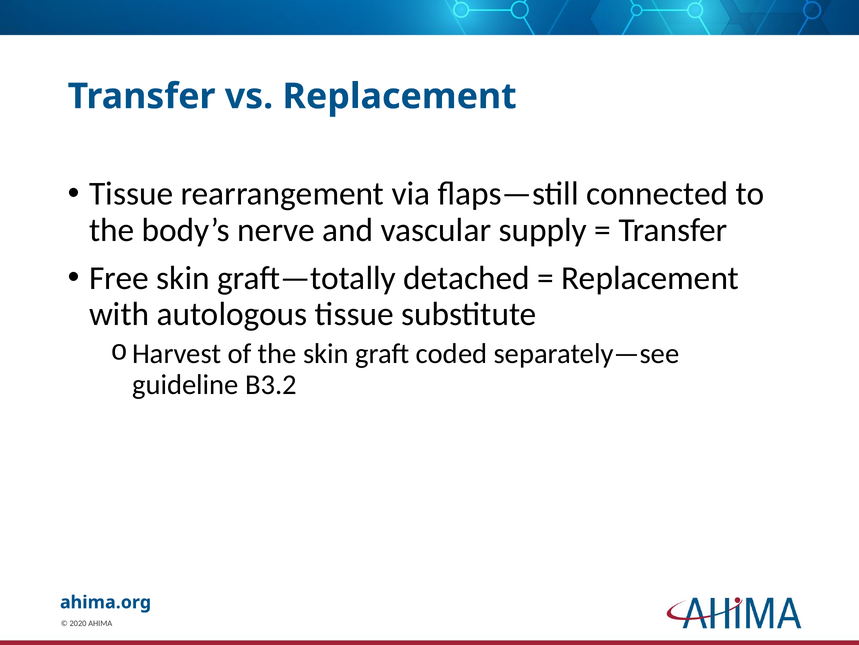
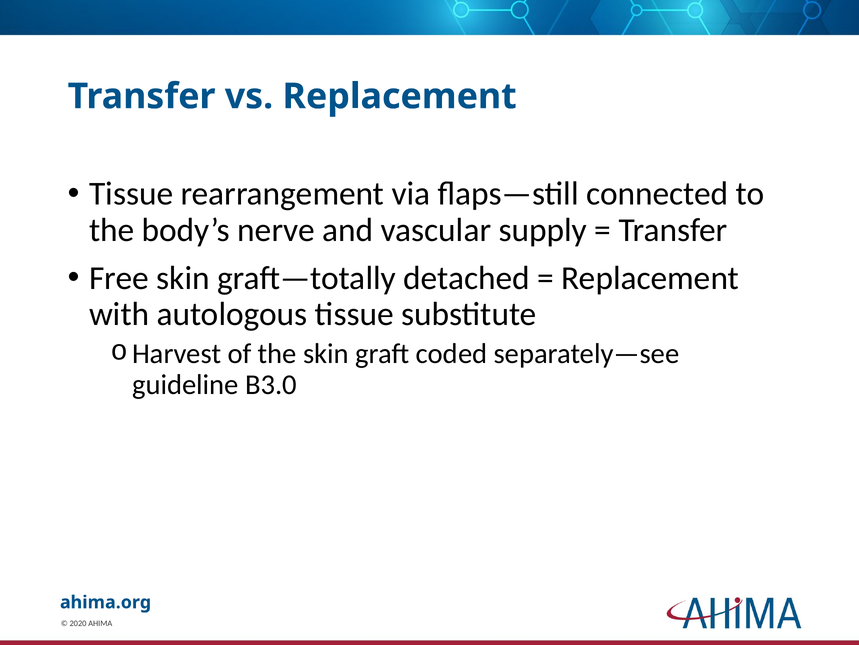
B3.2: B3.2 -> B3.0
